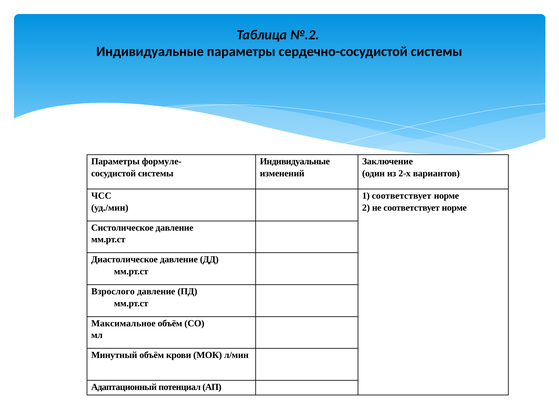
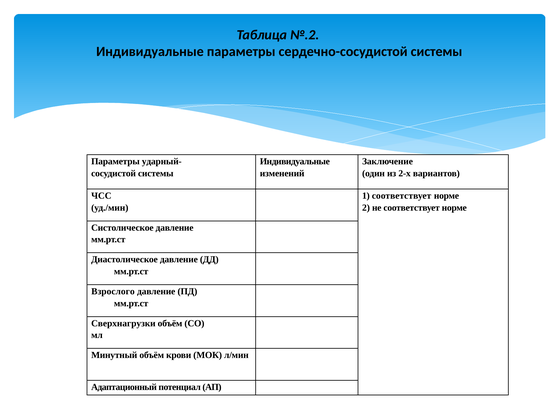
формуле-: формуле- -> ударный-
Максимальное: Максимальное -> Сверхнагрузки
